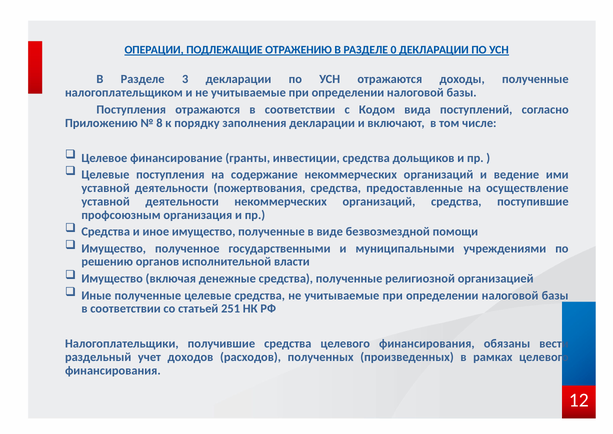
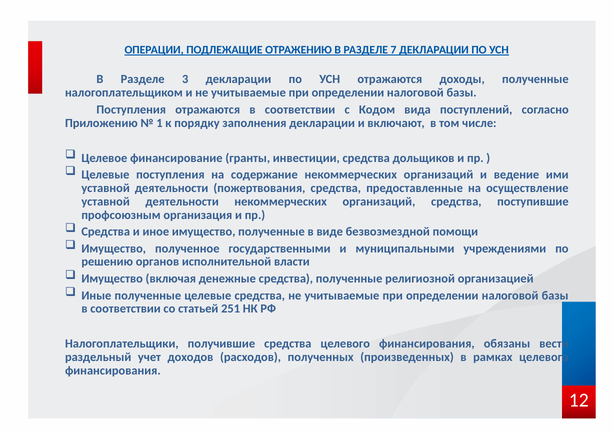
0: 0 -> 7
8: 8 -> 1
